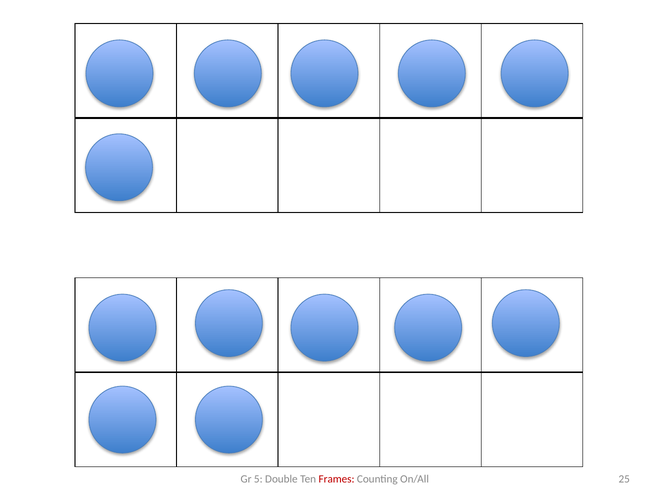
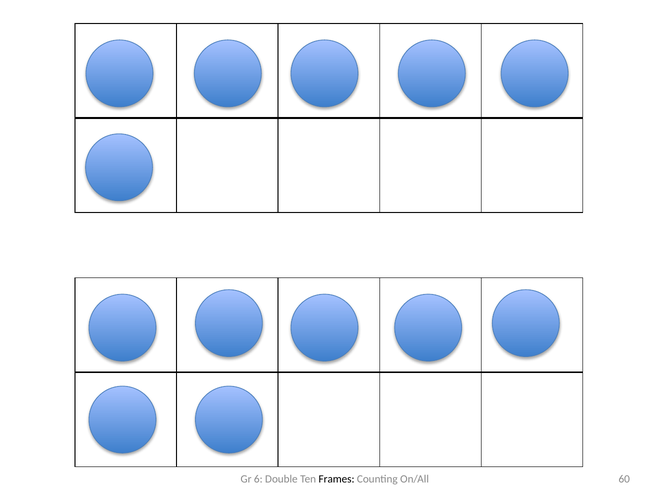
5: 5 -> 6
Frames colour: red -> black
25: 25 -> 60
